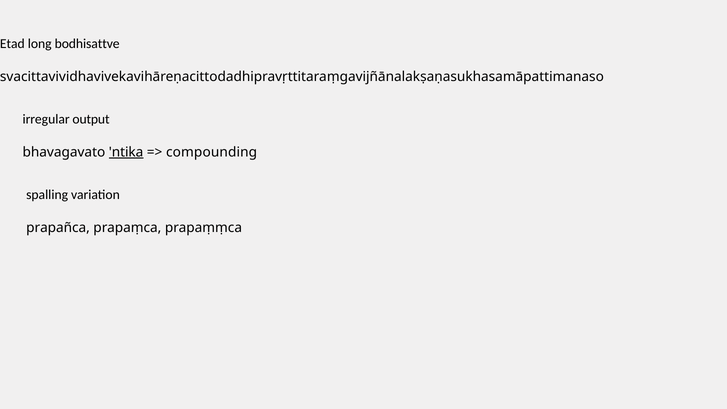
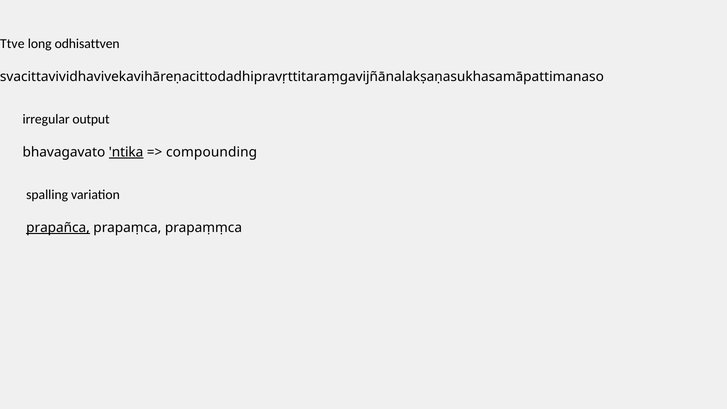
Etad: Etad -> Ttve
bodhisattve: bodhisattve -> odhisattven
prapañca underline: none -> present
